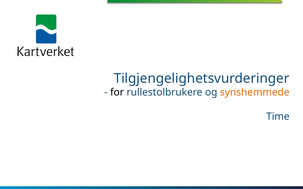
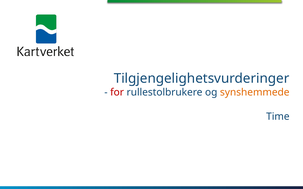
for colour: black -> red
